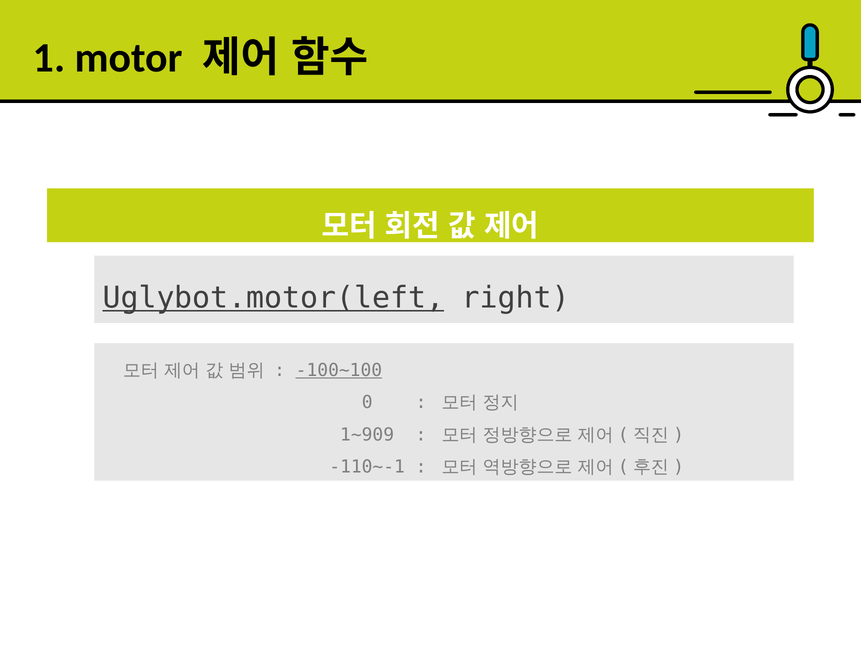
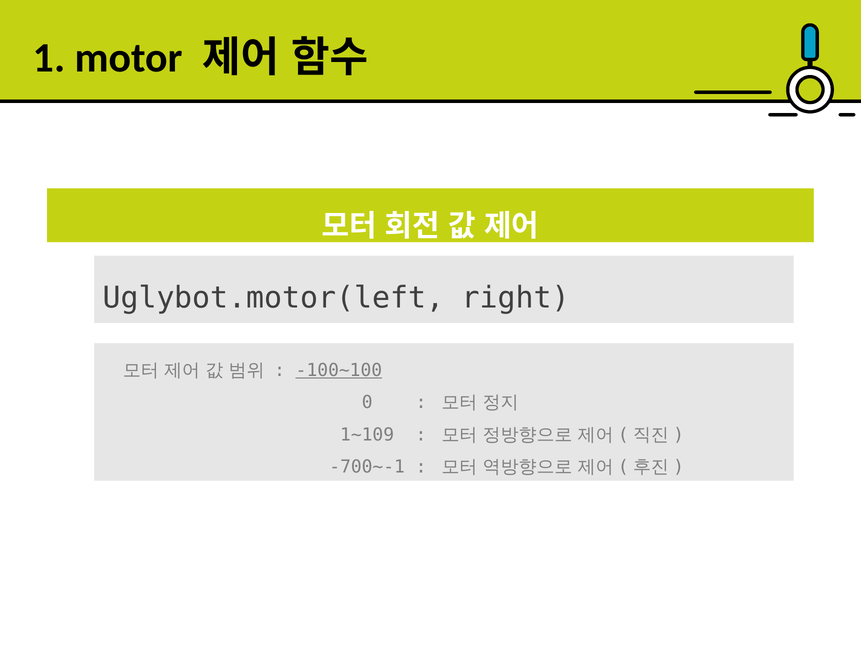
Uglybot.motor(left underline: present -> none
1~909: 1~909 -> 1~109
-110~-1: -110~-1 -> -700~-1
